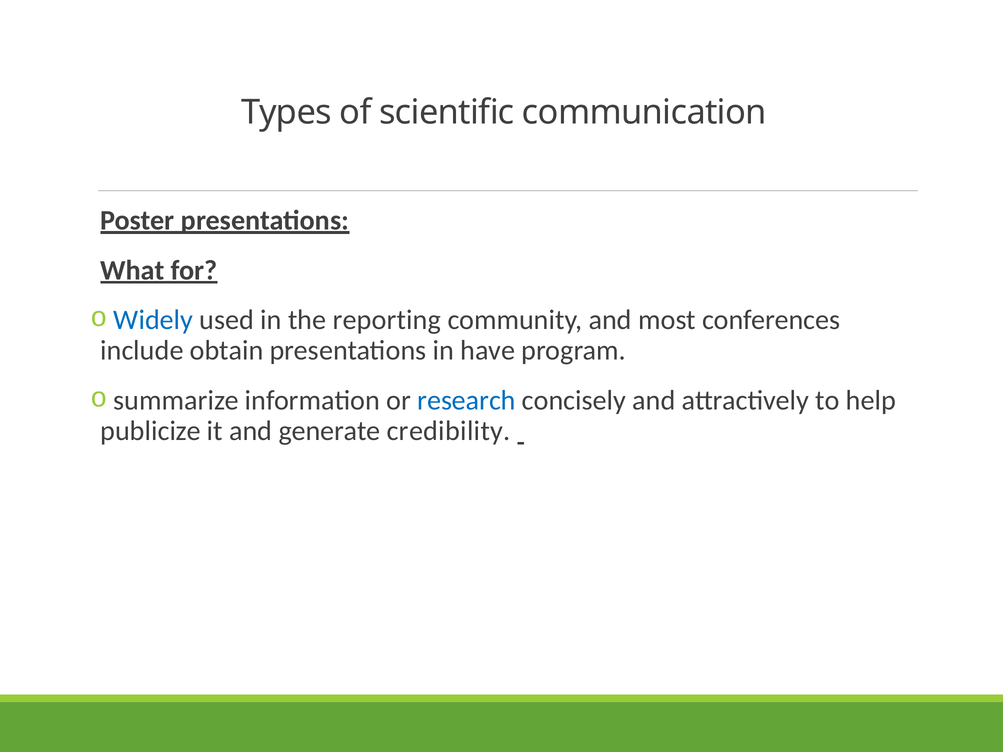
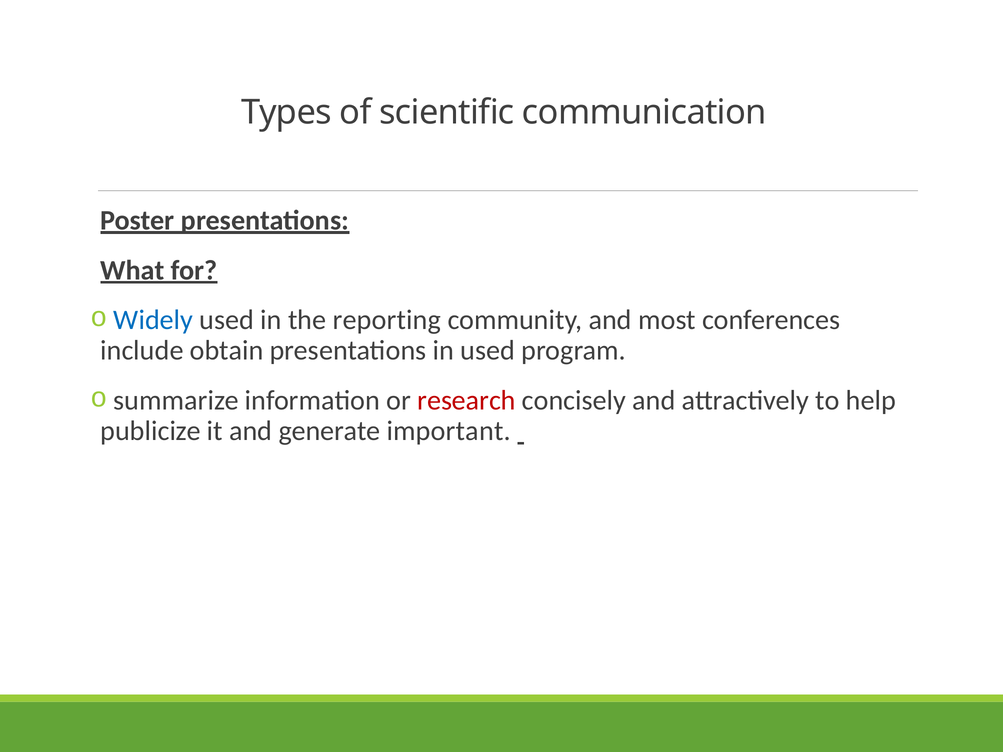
in have: have -> used
research colour: blue -> red
credibility: credibility -> important
